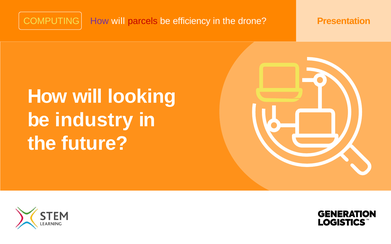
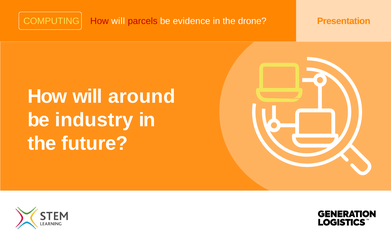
How at (99, 21) colour: purple -> red
efficiency: efficiency -> evidence
looking: looking -> around
